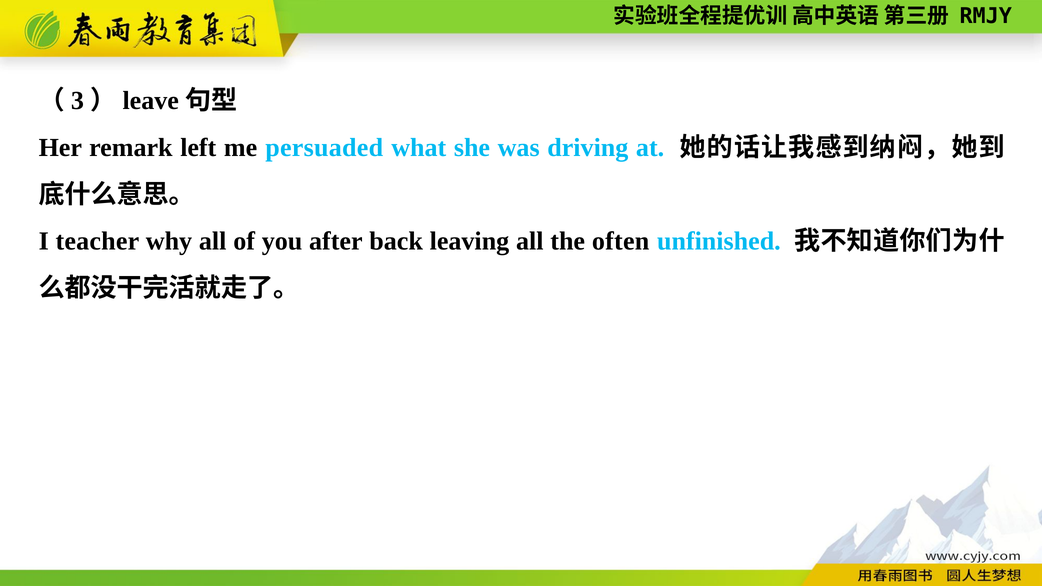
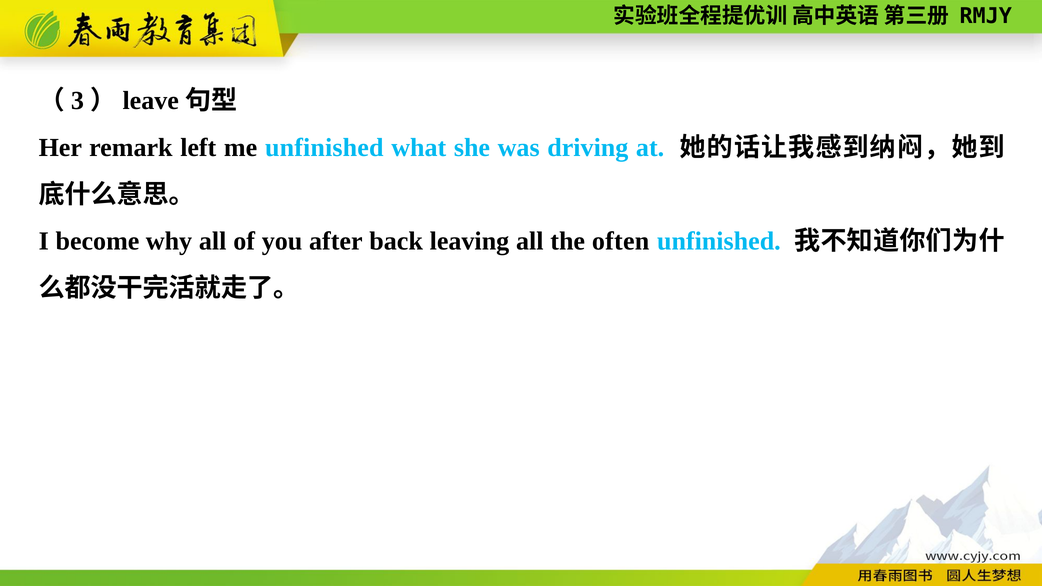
me persuaded: persuaded -> unfinished
teacher: teacher -> become
